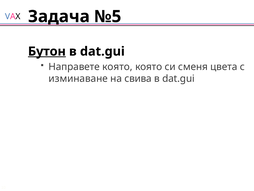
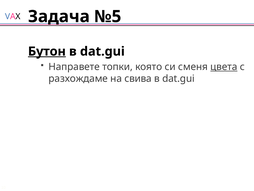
Направете която: която -> топки
цвета underline: none -> present
изминаване: изминаване -> разхождаме
